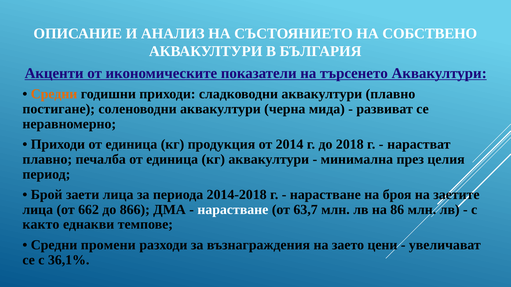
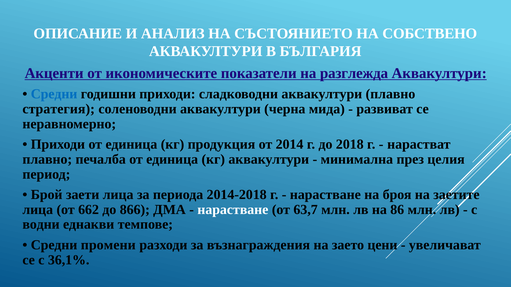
търсенето: търсенето -> разглежда
Средни at (54, 94) colour: orange -> blue
постигане: постигане -> стратегия
както: както -> водни
